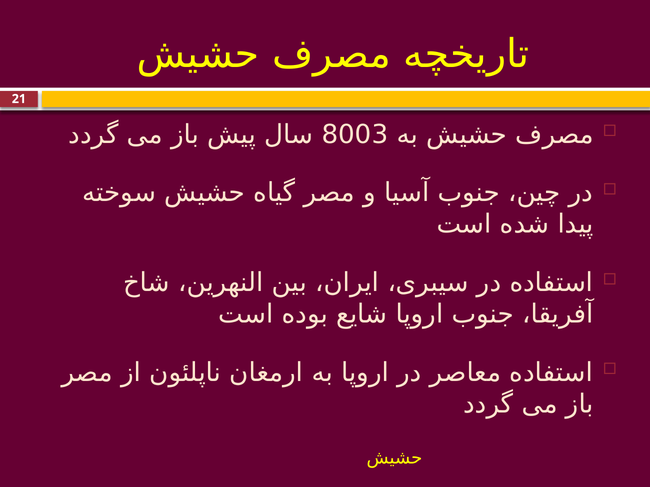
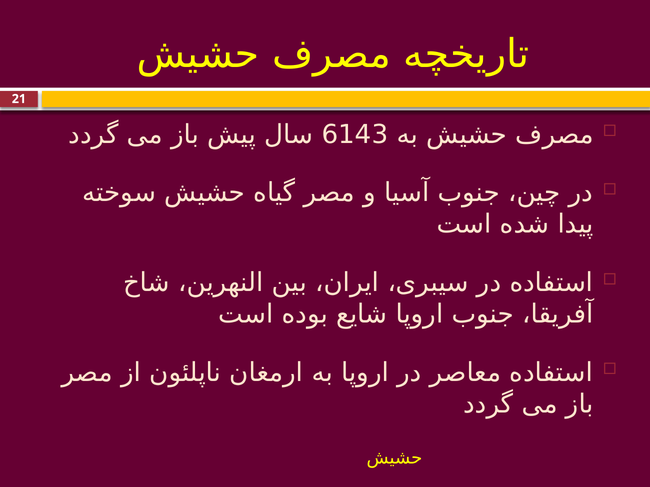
8003: 8003 -> 6143
